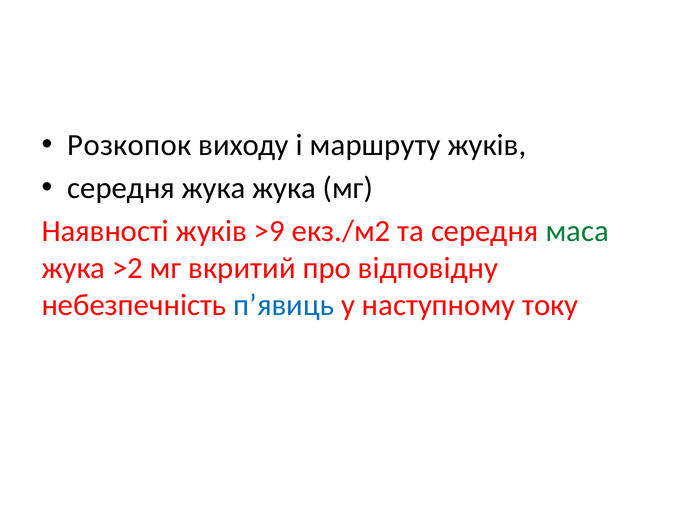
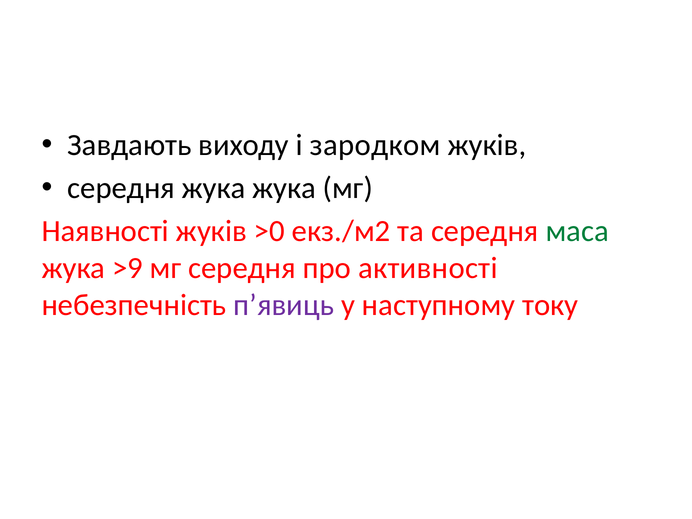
Розкопок: Розкопок -> Завдають
маршруту: маршруту -> зародком
>9: >9 -> >0
>2: >2 -> >9
мг вкритий: вкритий -> середня
відповідну: відповідну -> активності
п’явиць colour: blue -> purple
